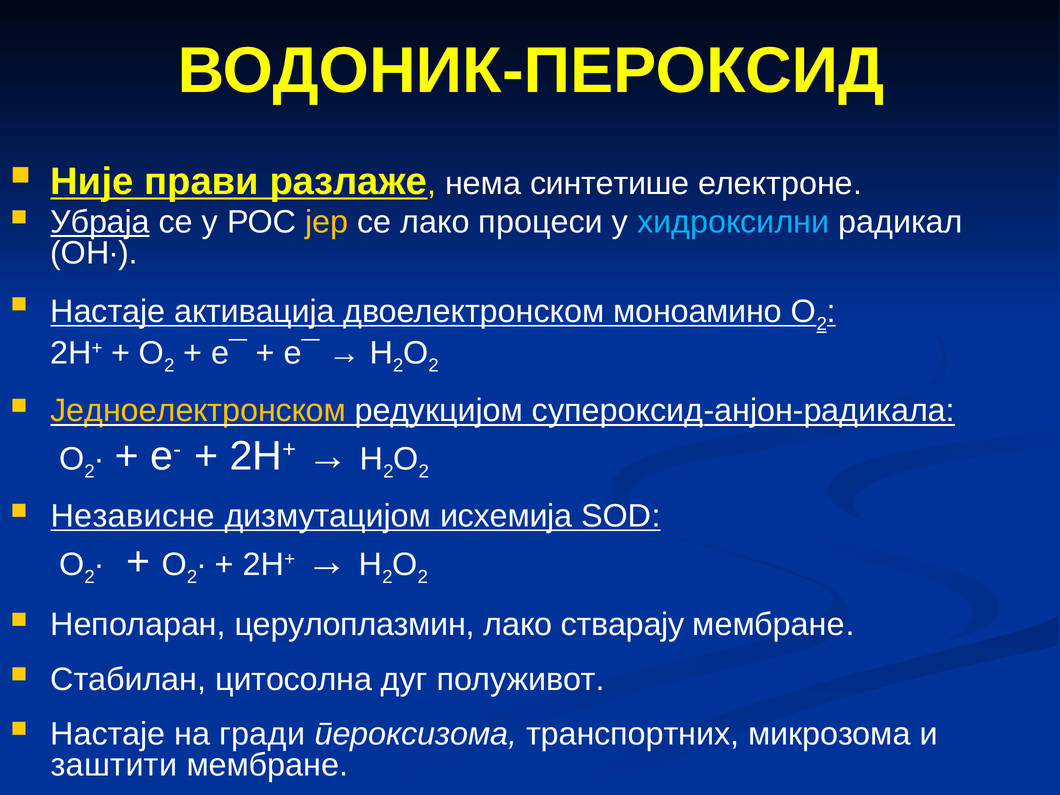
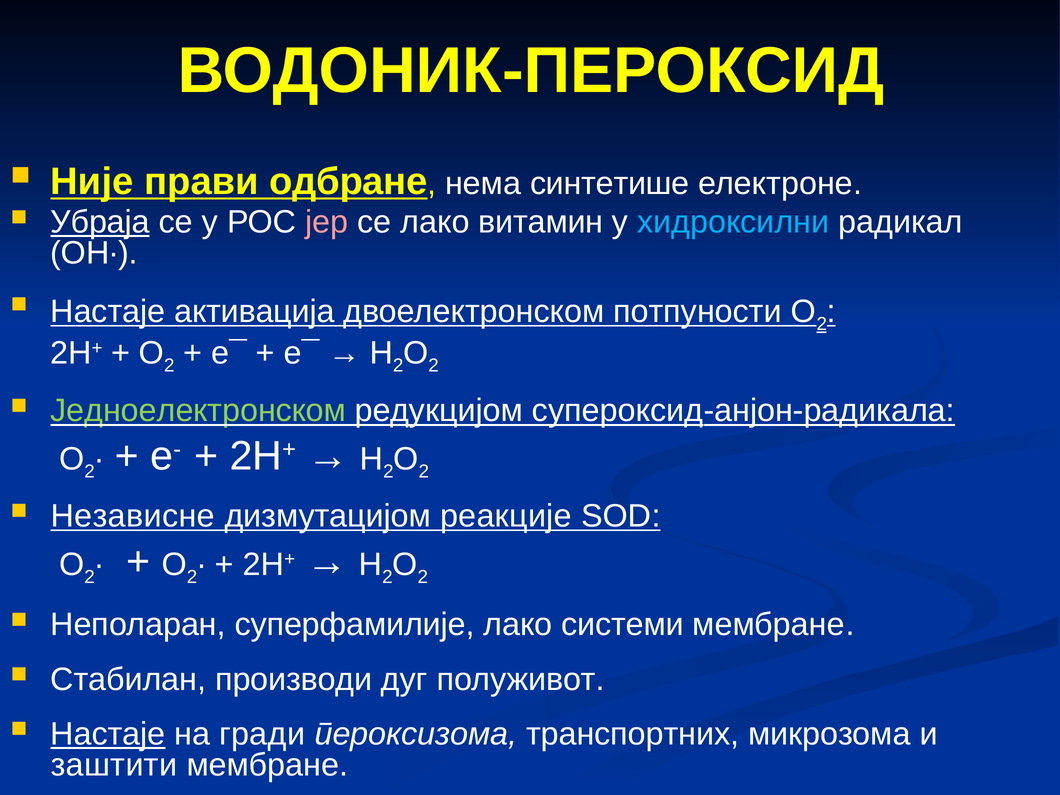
разлаже: разлаже -> одбране
јер colour: yellow -> pink
процеси: процеси -> витамин
моноамино: моноамино -> потпуности
Једноелектронском colour: yellow -> light green
исхемија: исхемија -> реакције
церулоплазмин: церулоплазмин -> суперфамилије
стварају: стварају -> системи
цитосолна: цитосолна -> производи
Настаје at (108, 734) underline: none -> present
